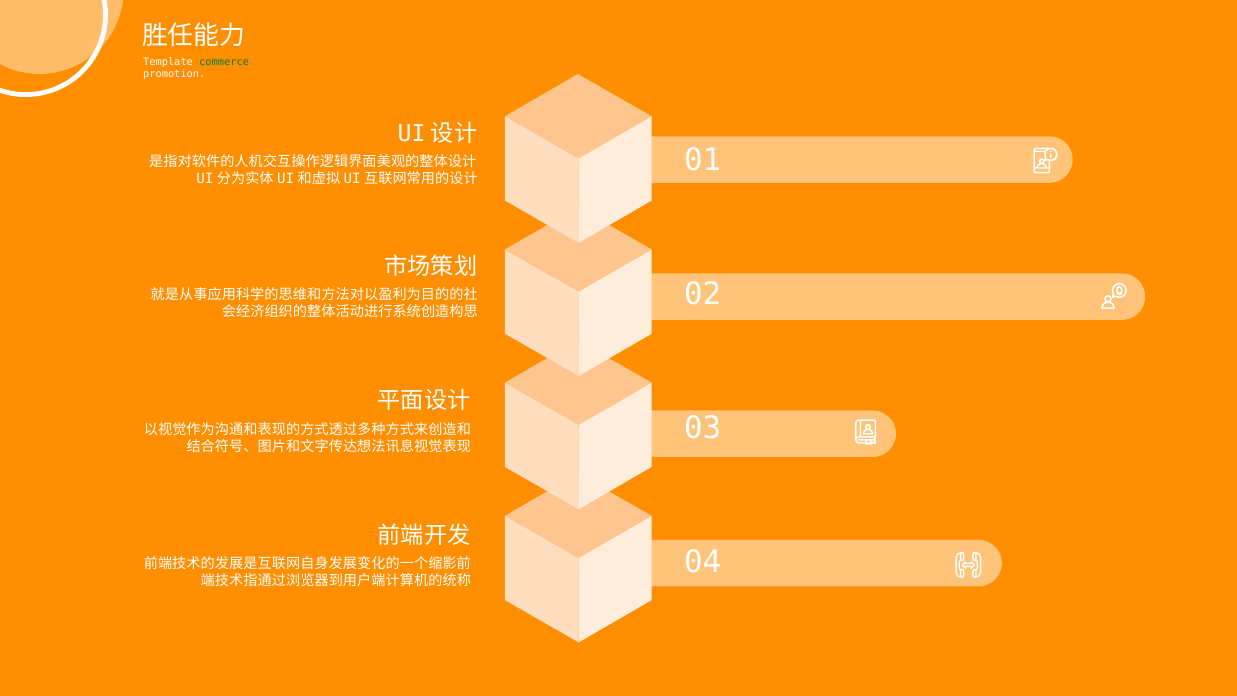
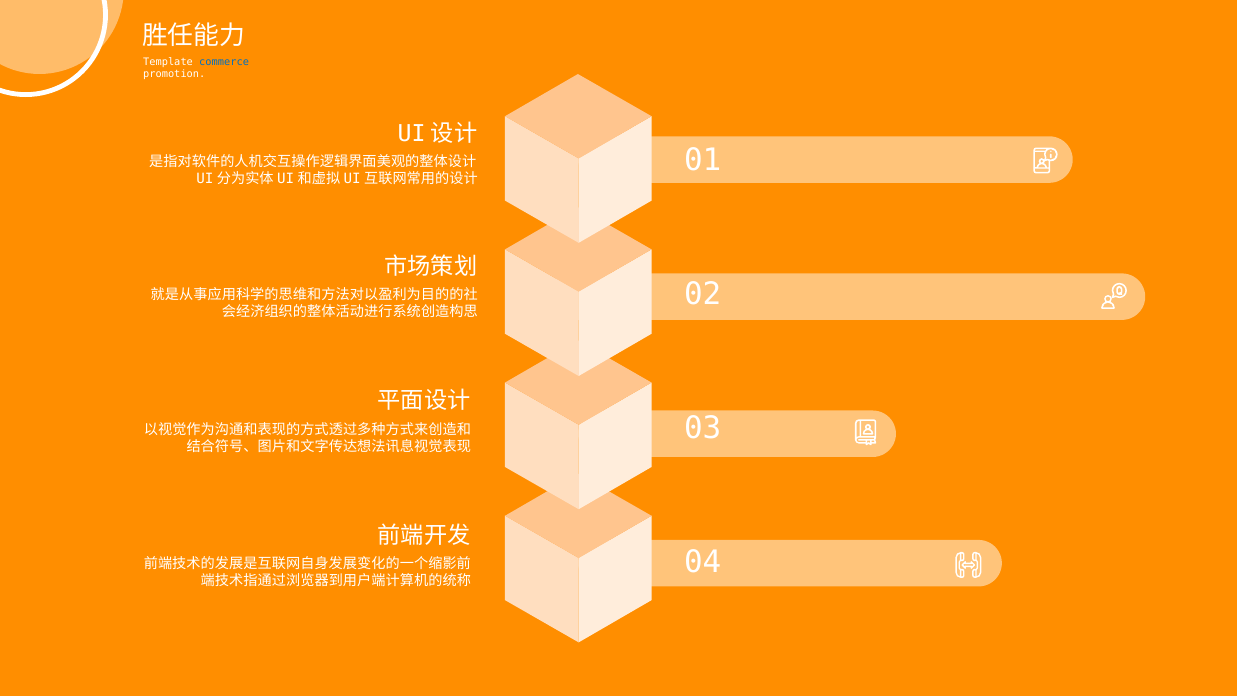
commerce colour: green -> blue
